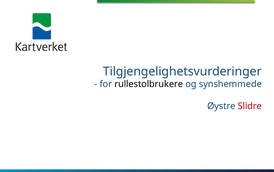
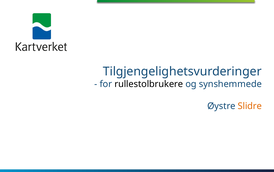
Slidre colour: red -> orange
